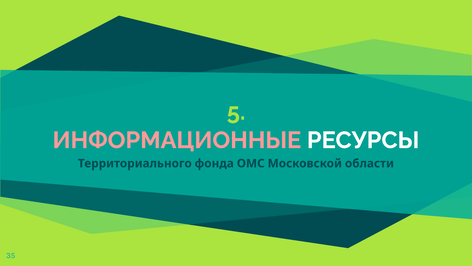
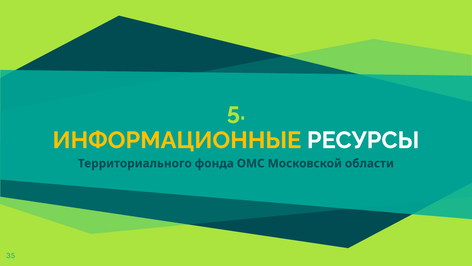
ИНФОРМАЦИОННЫЕ colour: pink -> yellow
